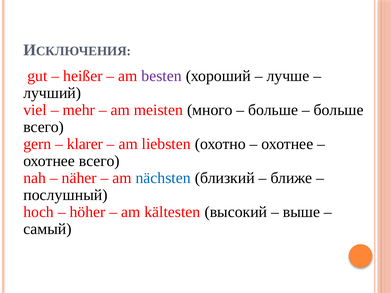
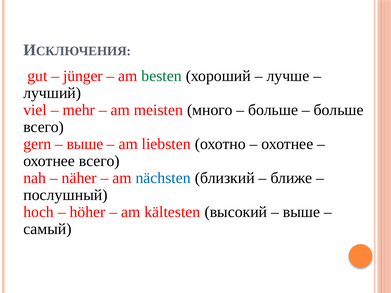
heißer: heißer -> jünger
besten colour: purple -> green
klarer at (85, 144): klarer -> выше
